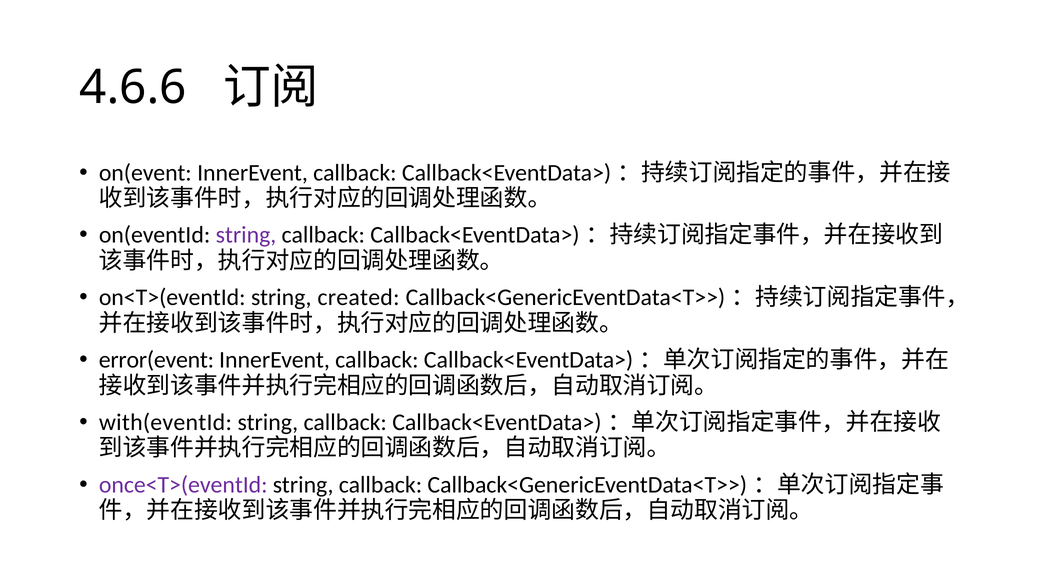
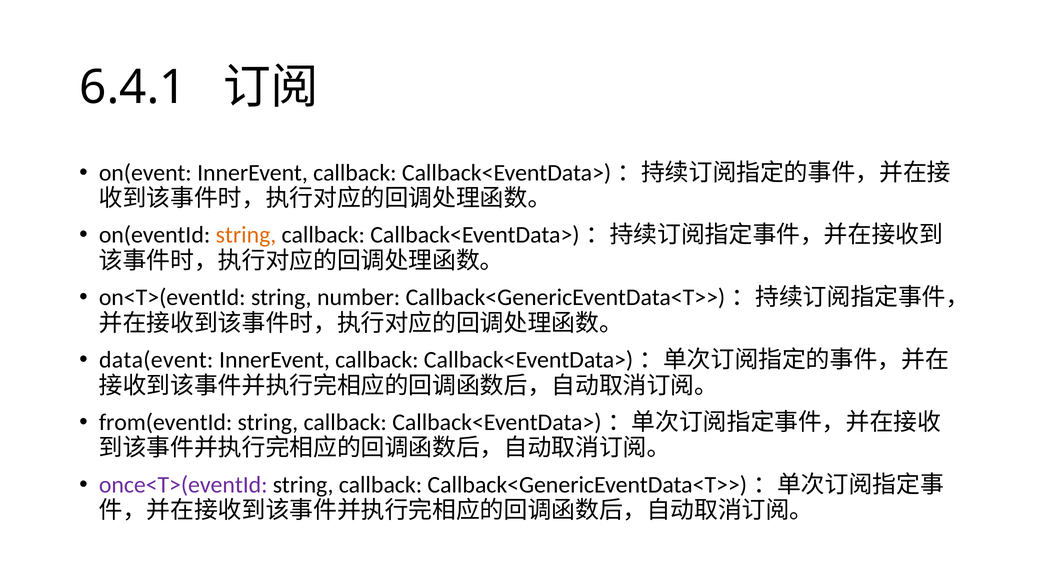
4.6.6: 4.6.6 -> 6.4.1
string at (246, 235) colour: purple -> orange
created: created -> number
error(event: error(event -> data(event
with(eventId: with(eventId -> from(eventId
